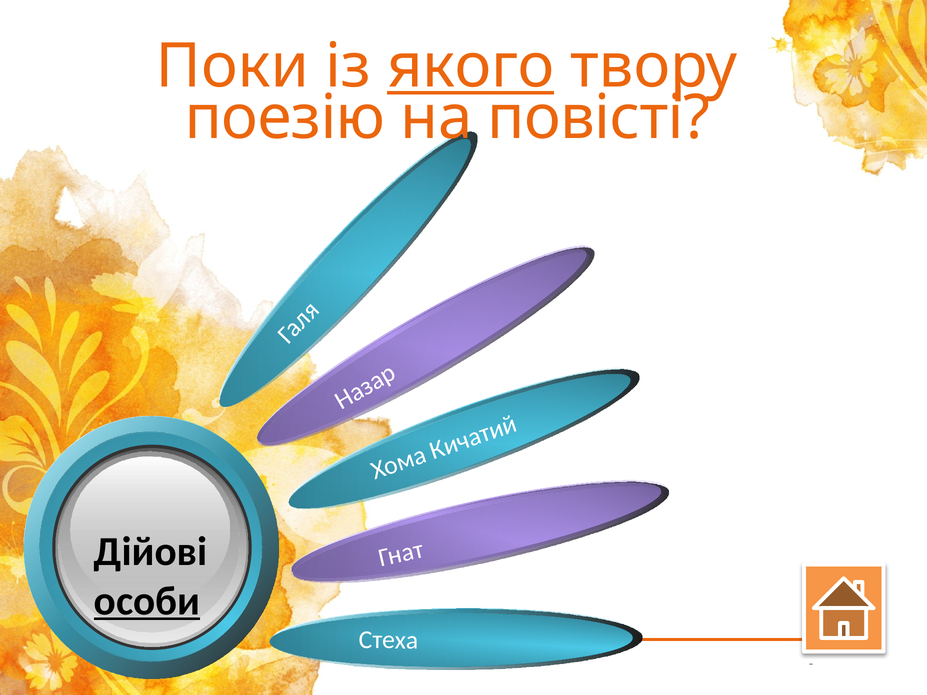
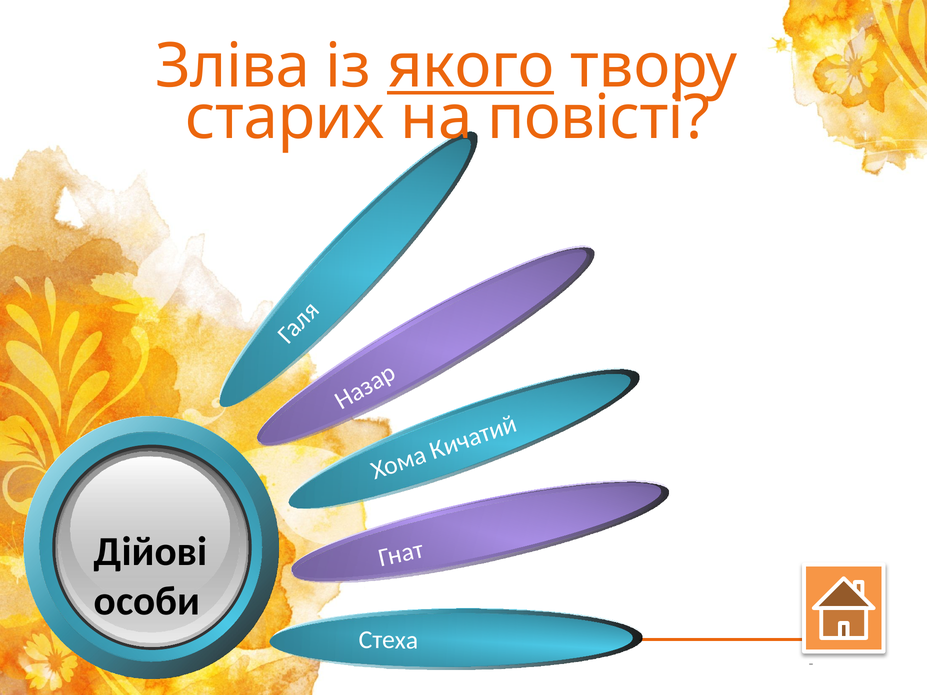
Поки: Поки -> Зліва
поезію: поезію -> старих
особи underline: present -> none
